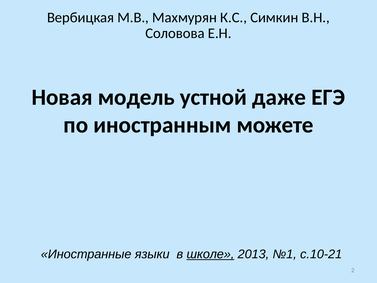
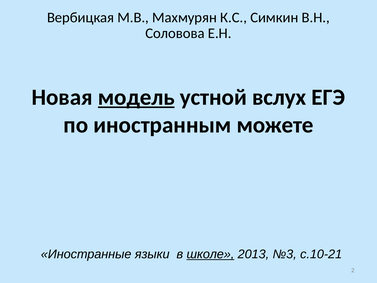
модель underline: none -> present
даже: даже -> вслух
№1: №1 -> №3
